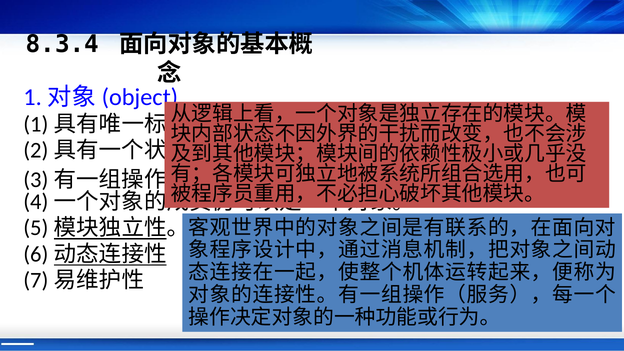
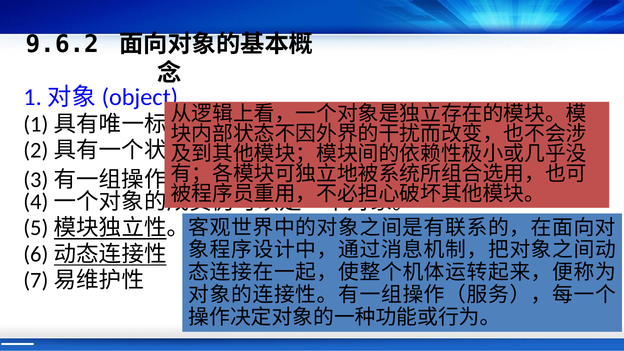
8.3.4: 8.3.4 -> 9.6.2
